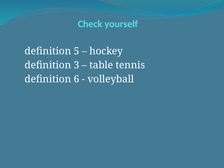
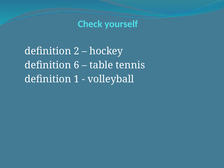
5: 5 -> 2
3: 3 -> 6
6: 6 -> 1
